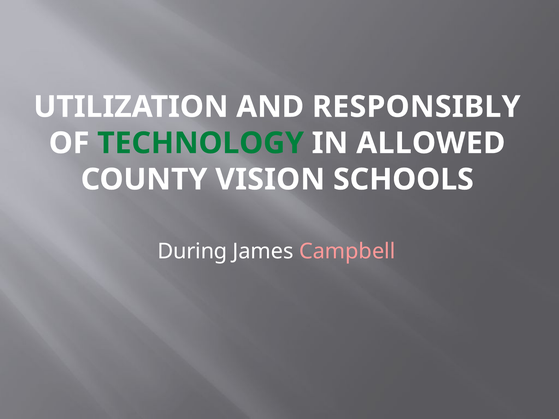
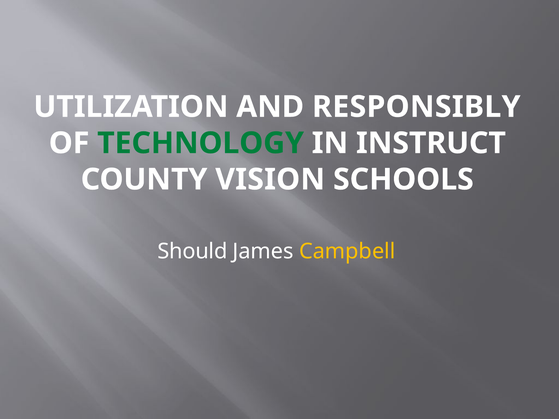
ALLOWED: ALLOWED -> INSTRUCT
During: During -> Should
Campbell colour: pink -> yellow
